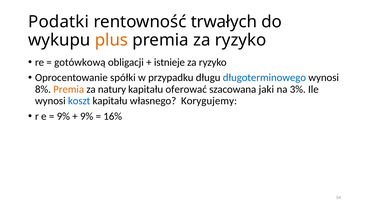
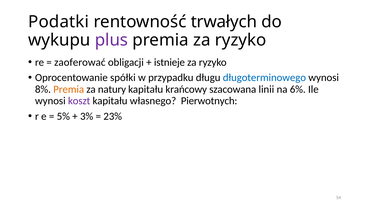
plus colour: orange -> purple
gotówkową: gotówkową -> zaoferować
oferować: oferować -> krańcowy
jaki: jaki -> linii
3%: 3% -> 6%
koszt colour: blue -> purple
Korygujemy: Korygujemy -> Pierwotnych
9% at (63, 117): 9% -> 5%
9% at (87, 117): 9% -> 3%
16%: 16% -> 23%
